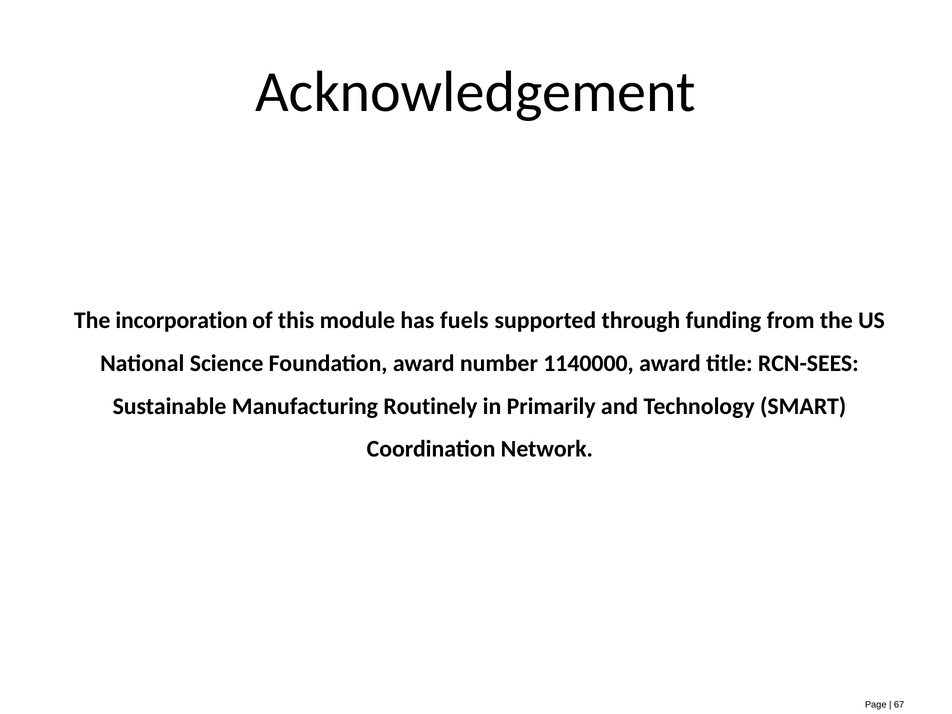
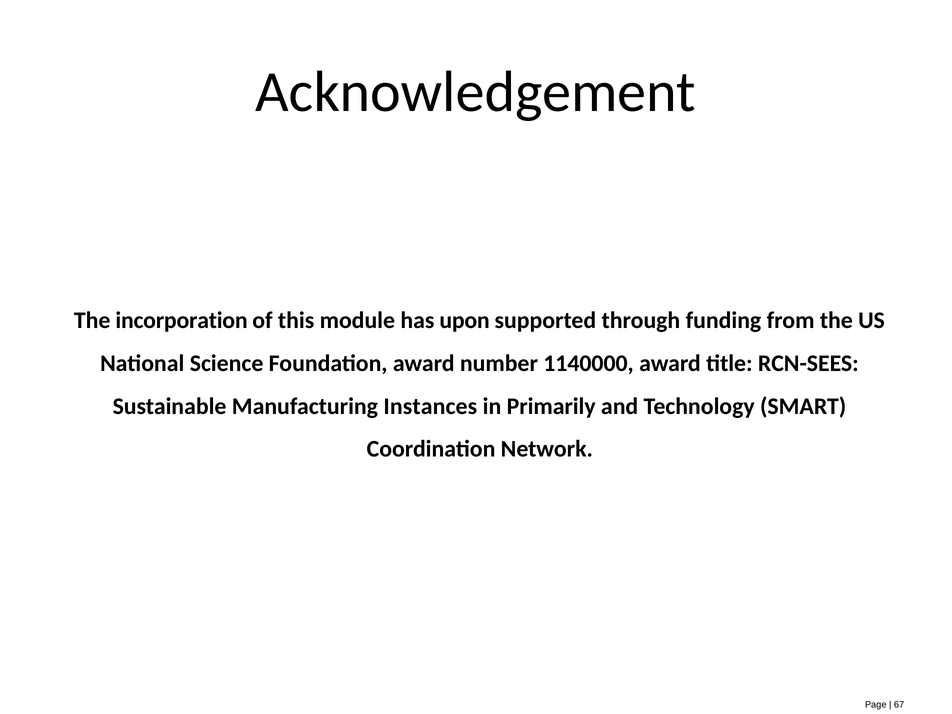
fuels: fuels -> upon
Routinely: Routinely -> Instances
